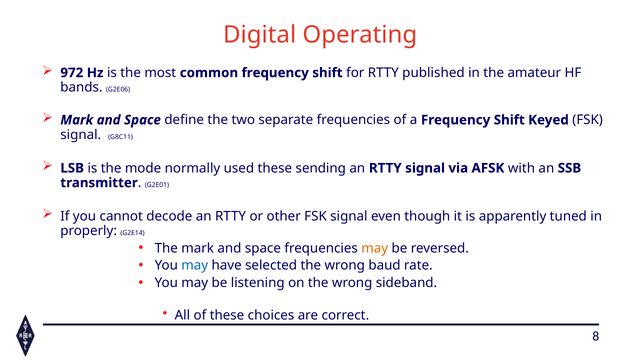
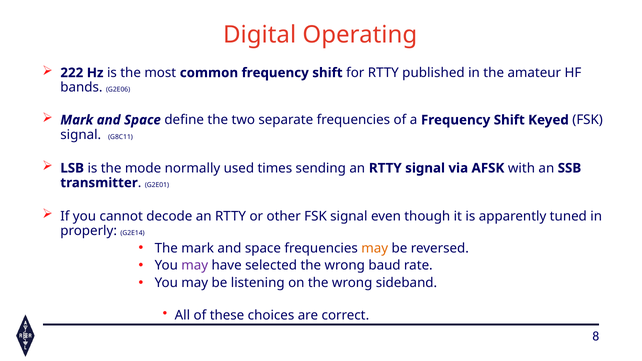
972: 972 -> 222
used these: these -> times
may at (195, 266) colour: blue -> purple
